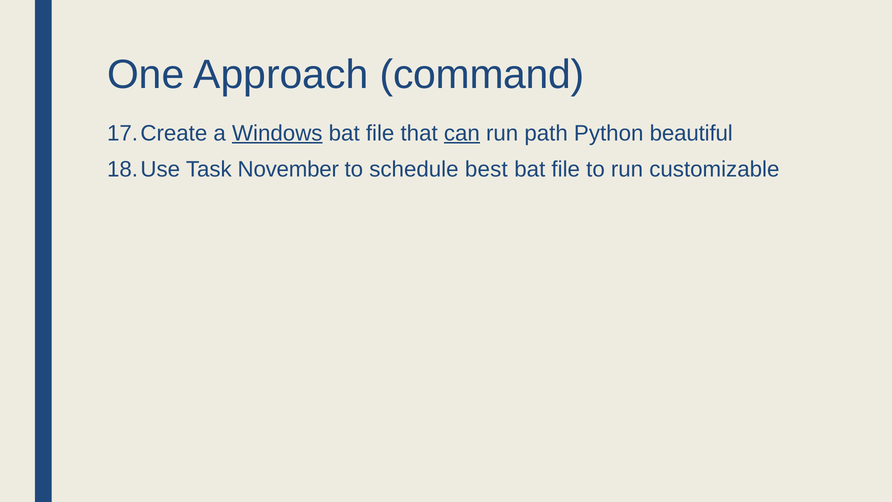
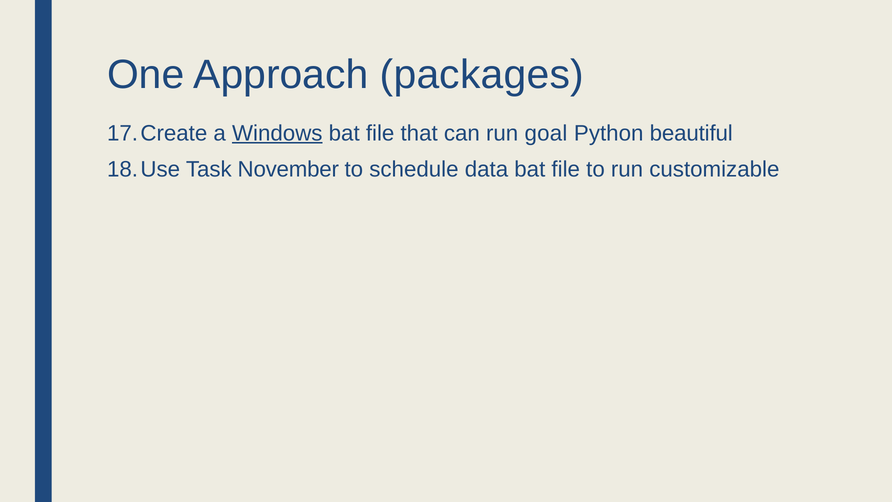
command: command -> packages
can underline: present -> none
path: path -> goal
best: best -> data
